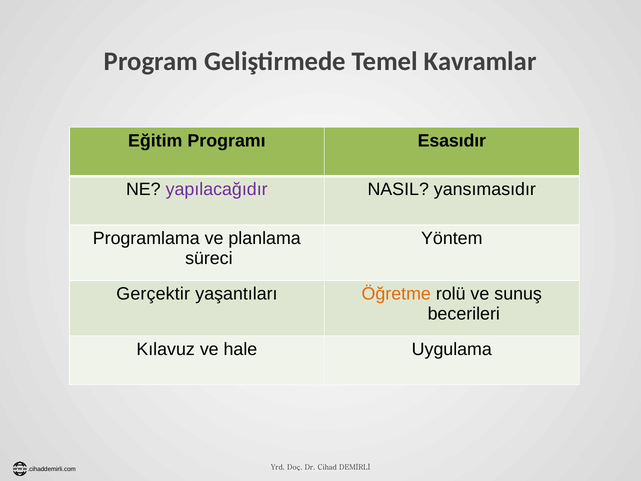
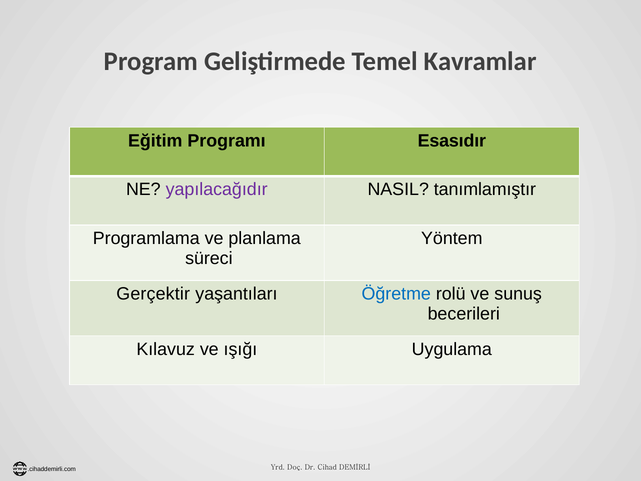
yansımasıdır: yansımasıdır -> tanımlamıştır
Öğretme colour: orange -> blue
hale: hale -> ışığı
